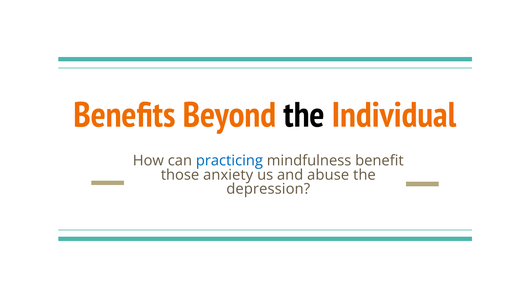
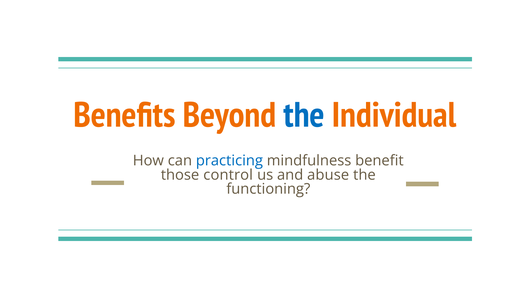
the at (304, 115) colour: black -> blue
anxiety: anxiety -> control
depression: depression -> functioning
